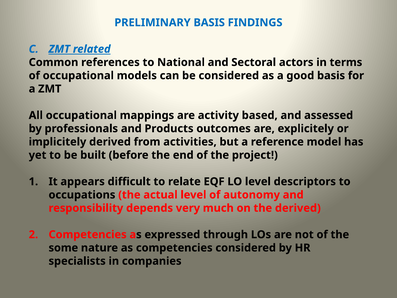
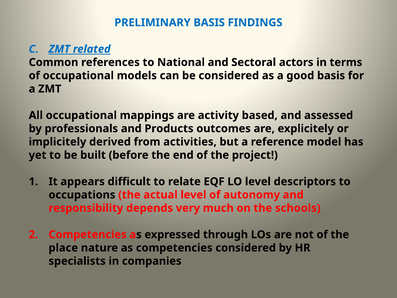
the derived: derived -> schools
some: some -> place
